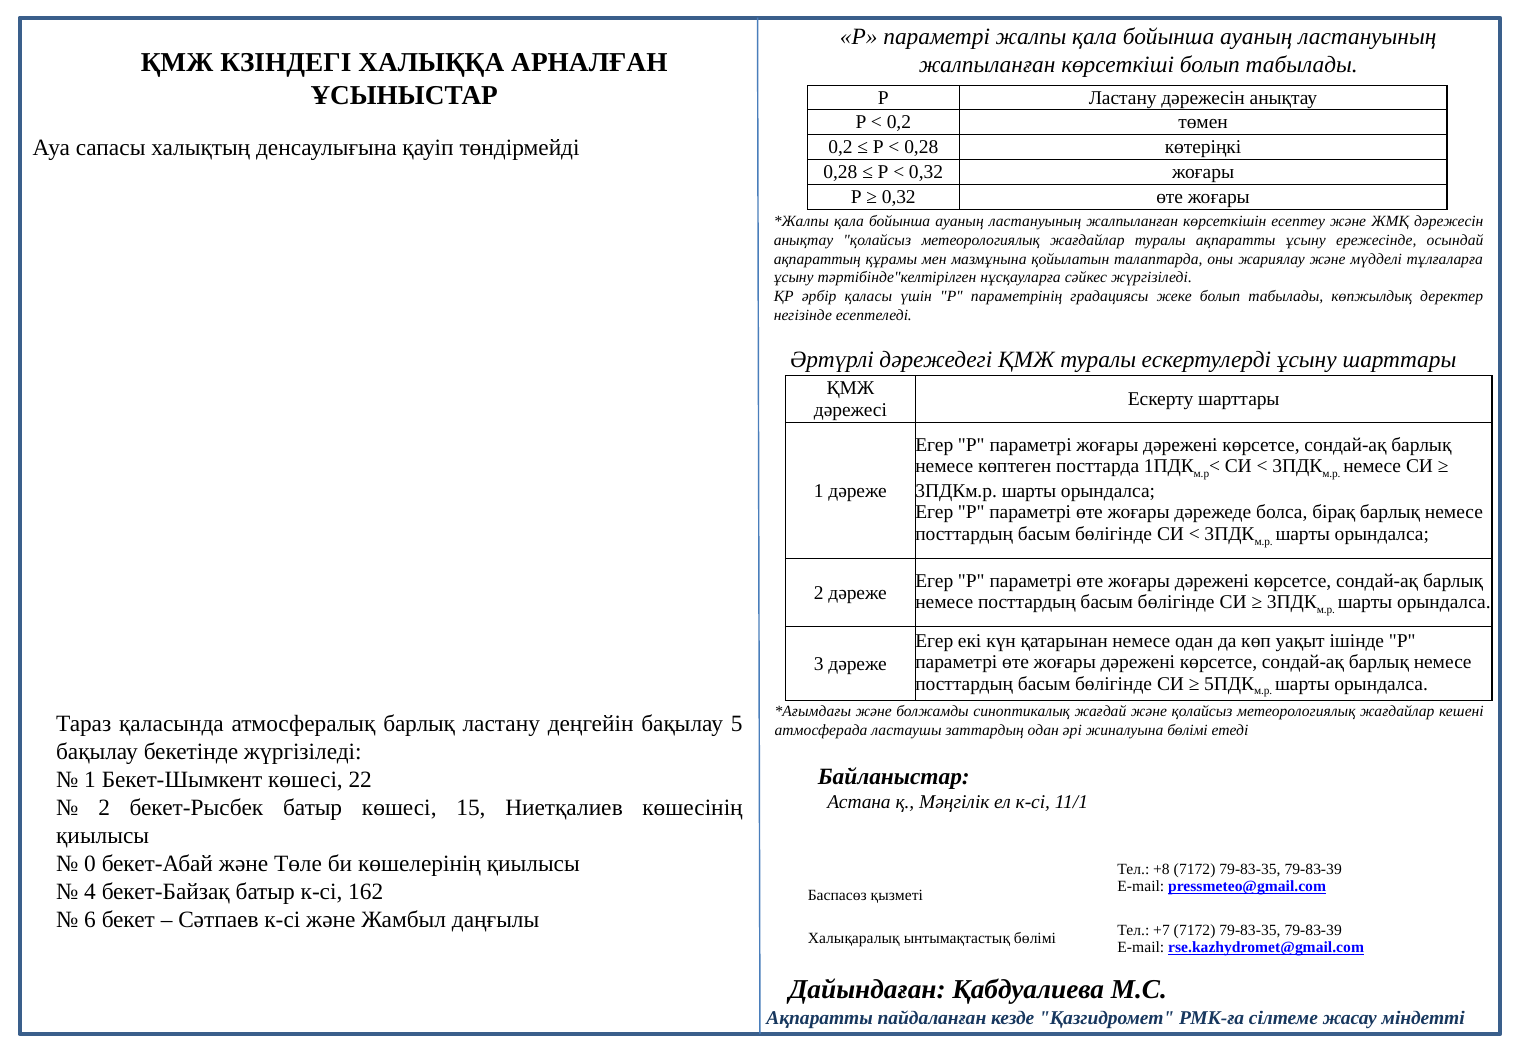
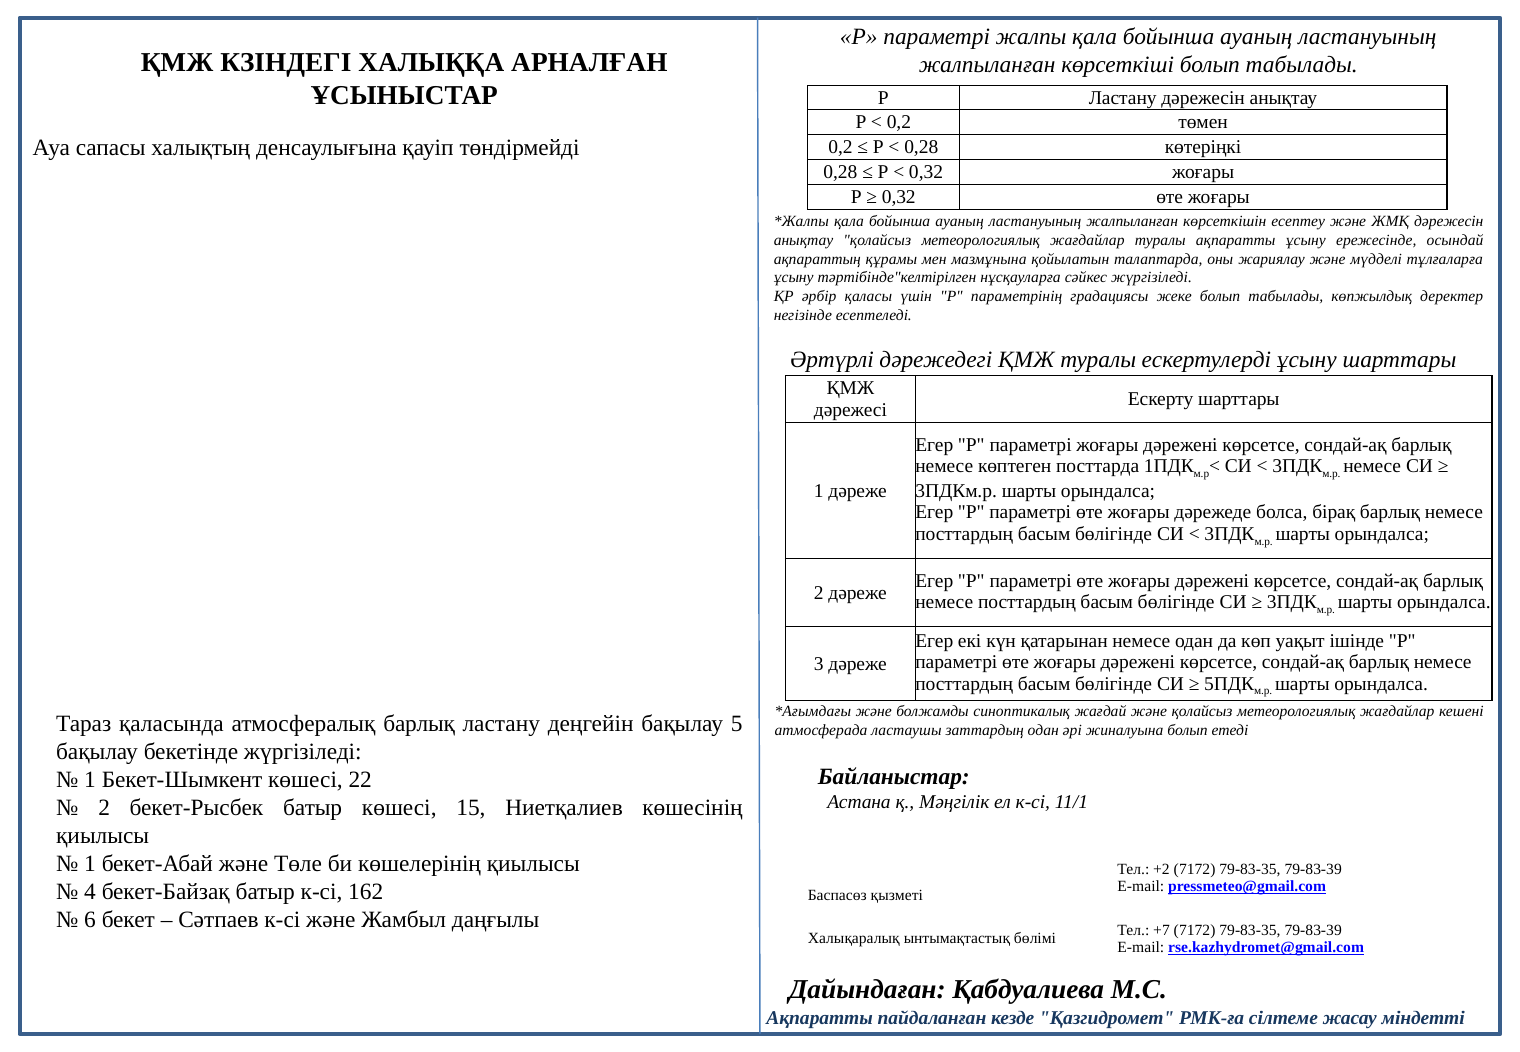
жиналуына бөлімі: бөлімі -> болып
0 at (90, 864): 0 -> 1
+8: +8 -> +2
